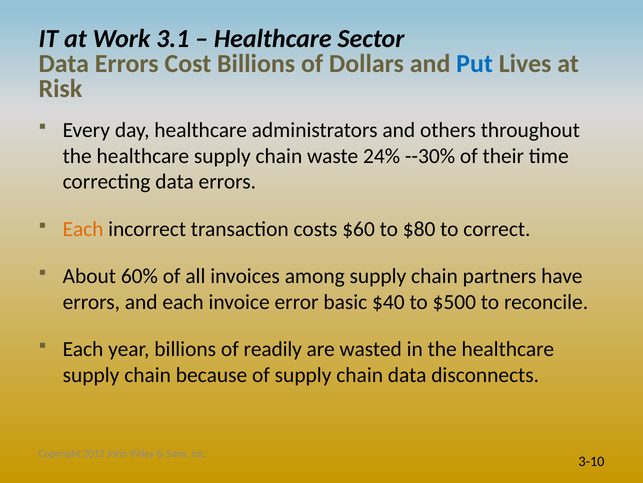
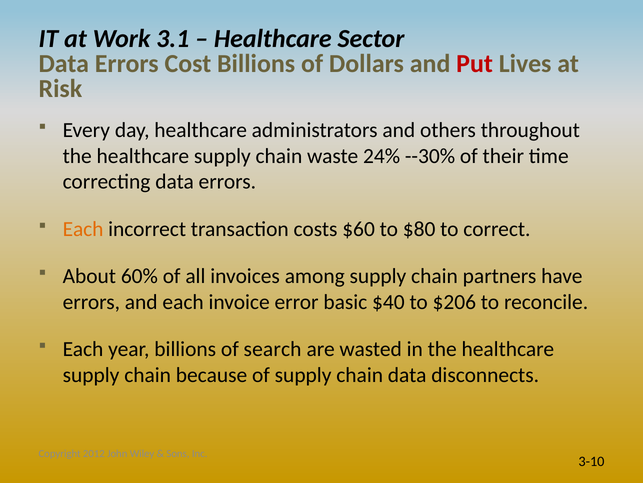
Put colour: blue -> red
$500: $500 -> $206
readily: readily -> search
